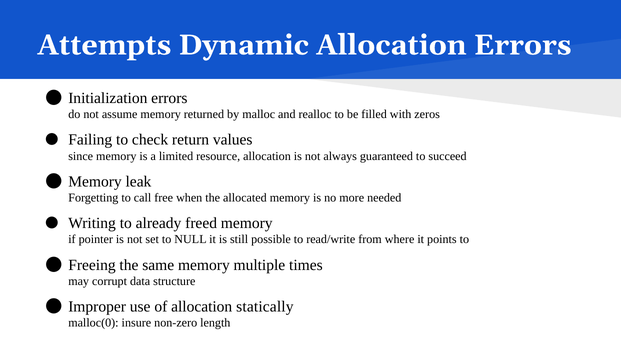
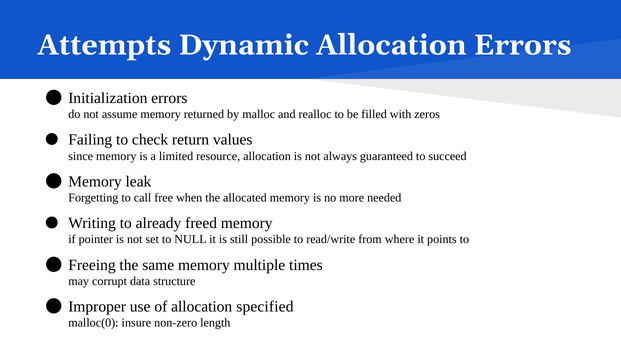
statically: statically -> specified
